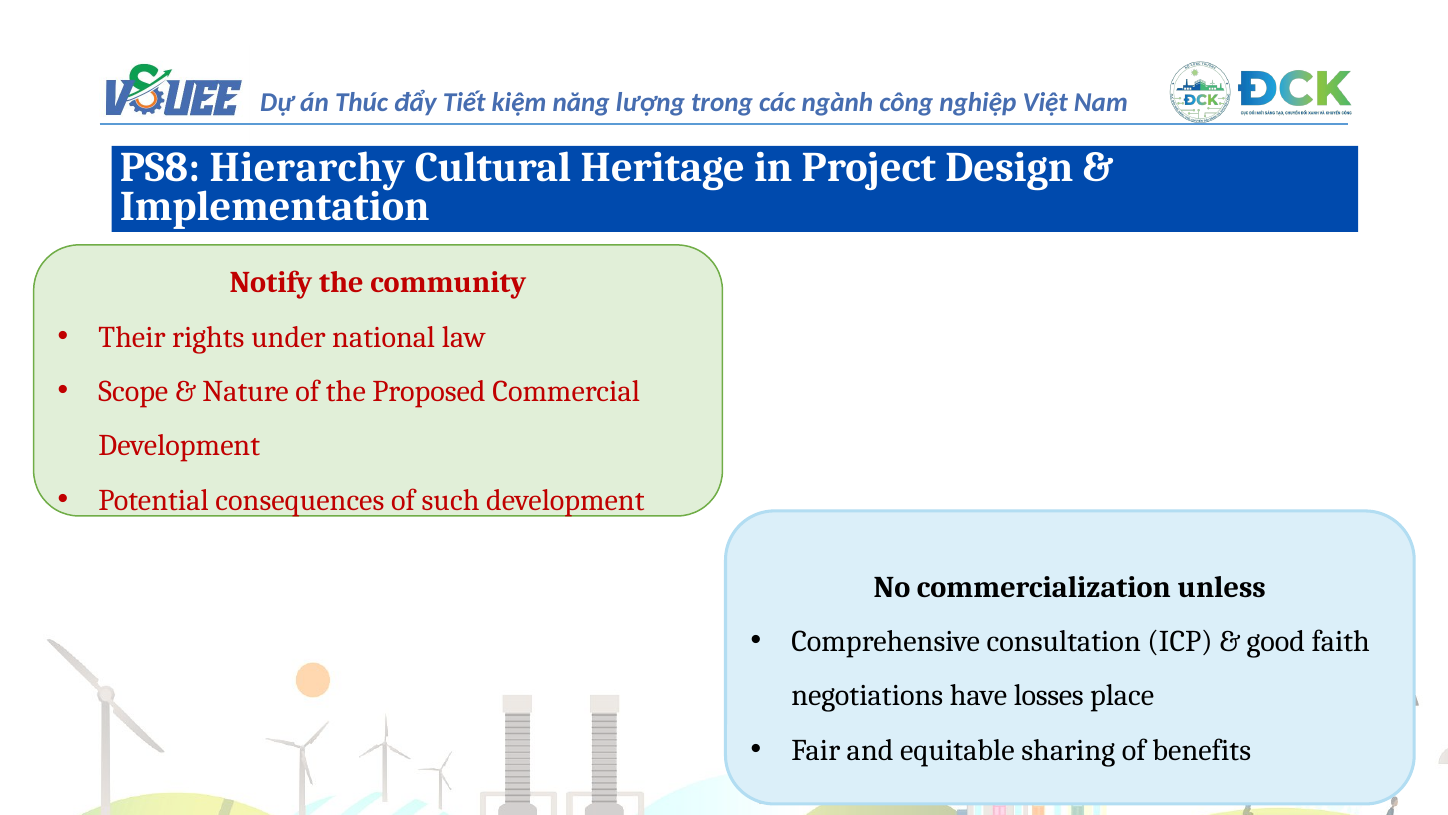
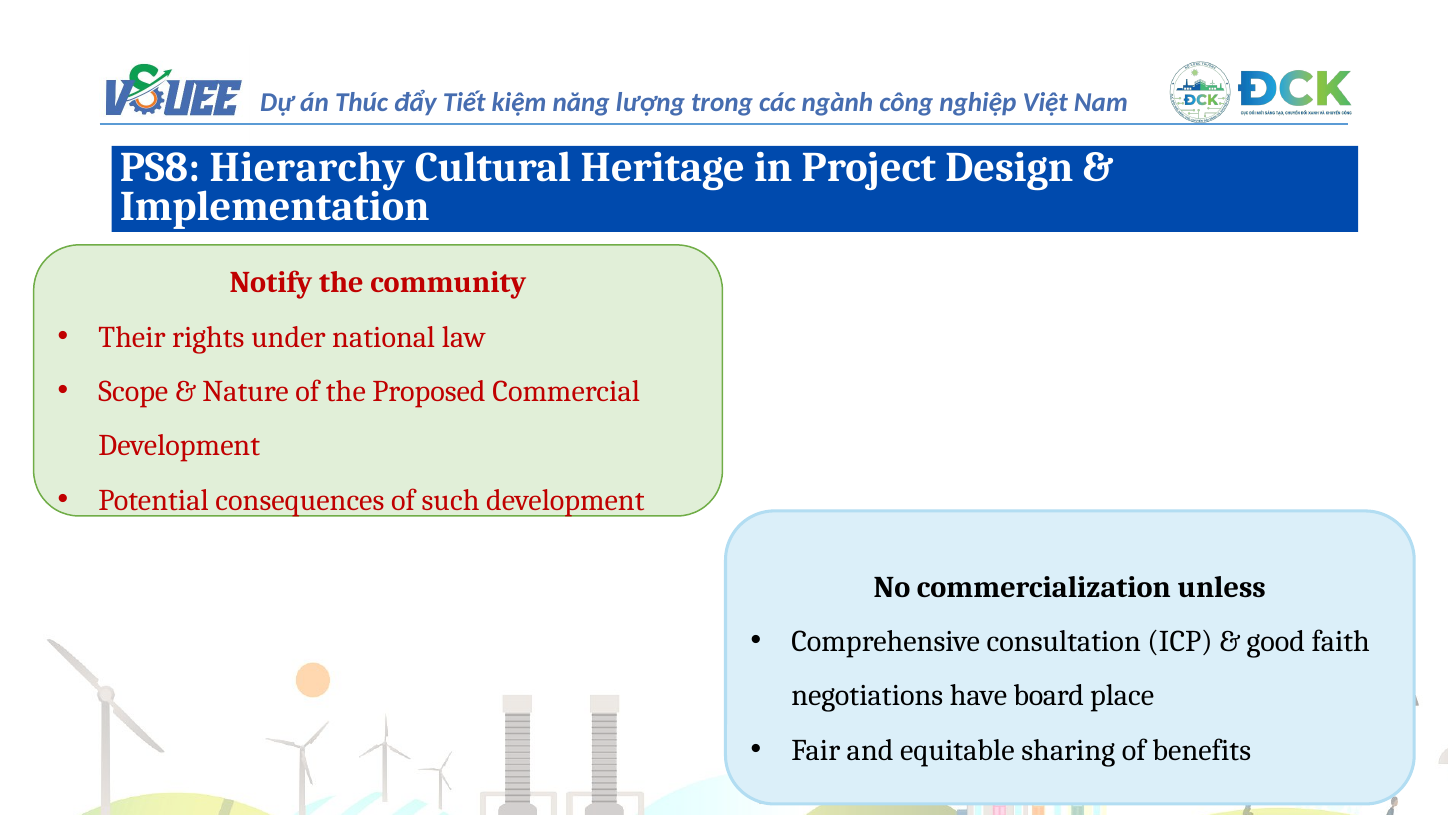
losses: losses -> board
